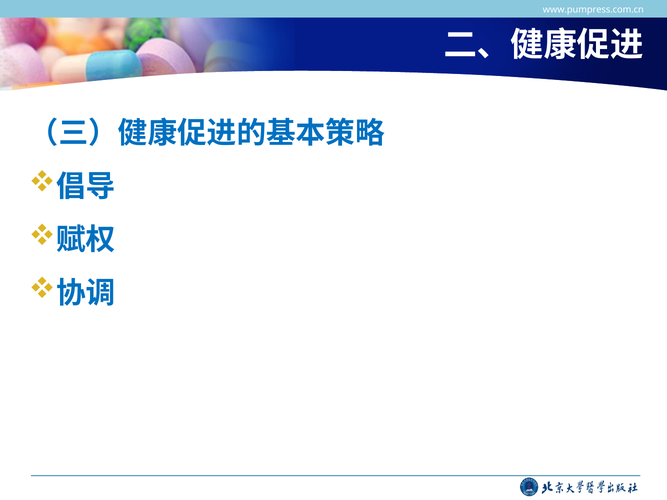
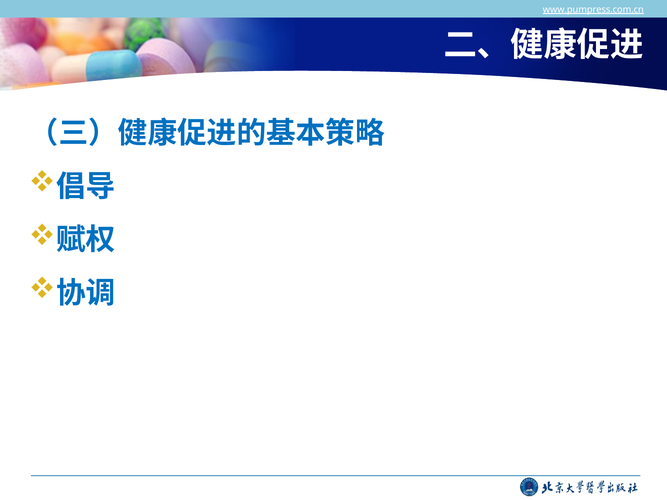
www.pumpress.com.cn underline: none -> present
